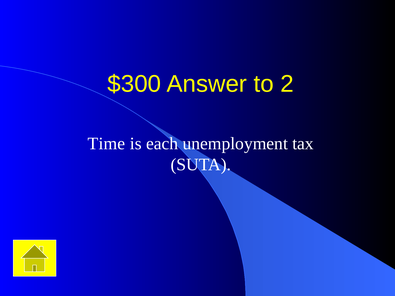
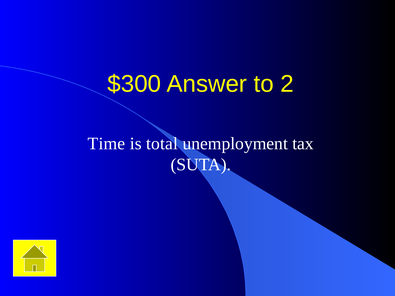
each: each -> total
